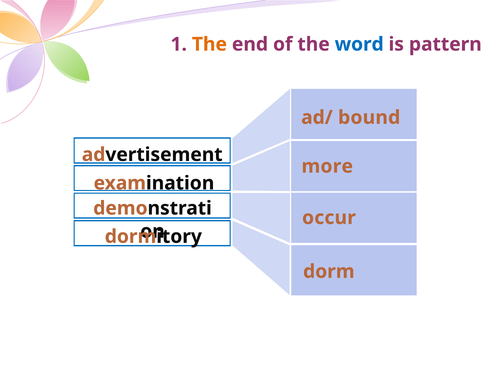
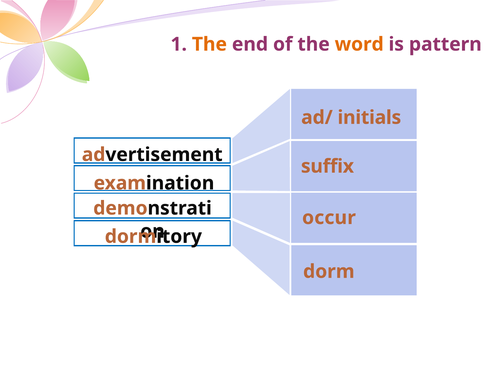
word colour: blue -> orange
bound: bound -> initials
more: more -> suffix
